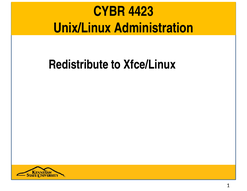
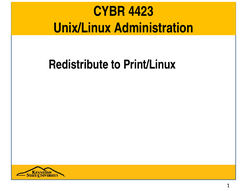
Xfce/Linux: Xfce/Linux -> Print/Linux
